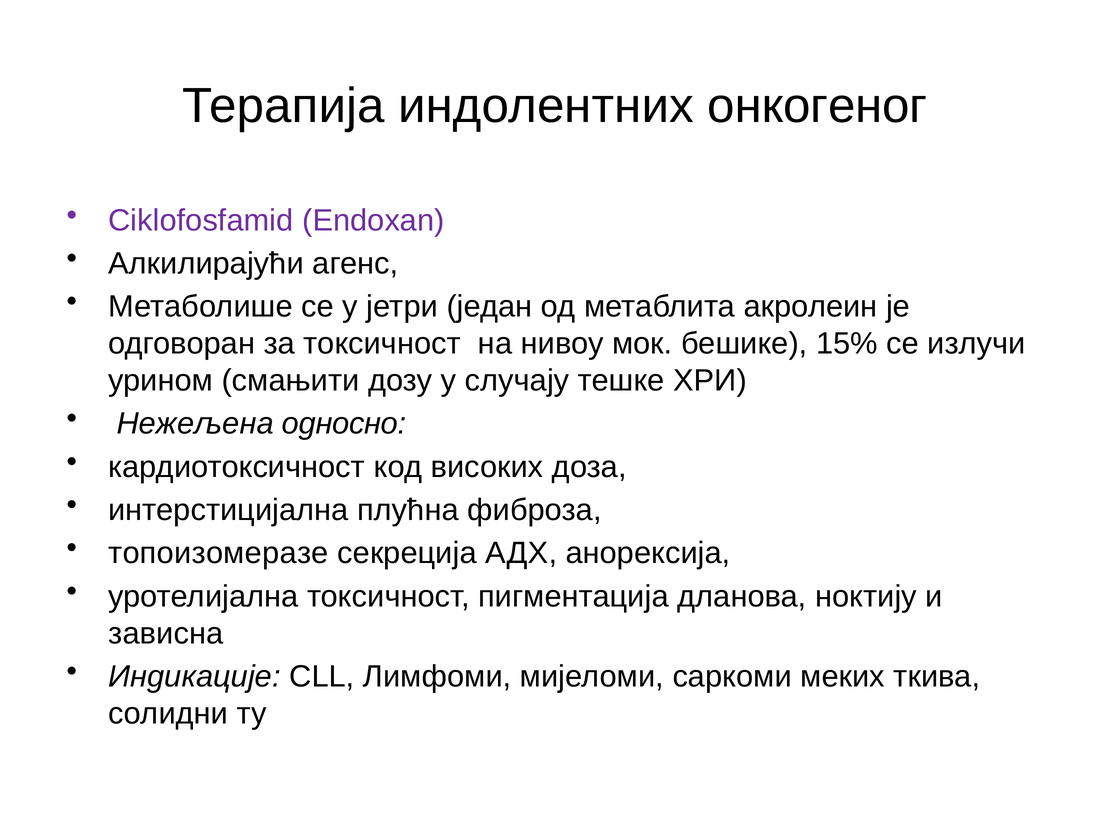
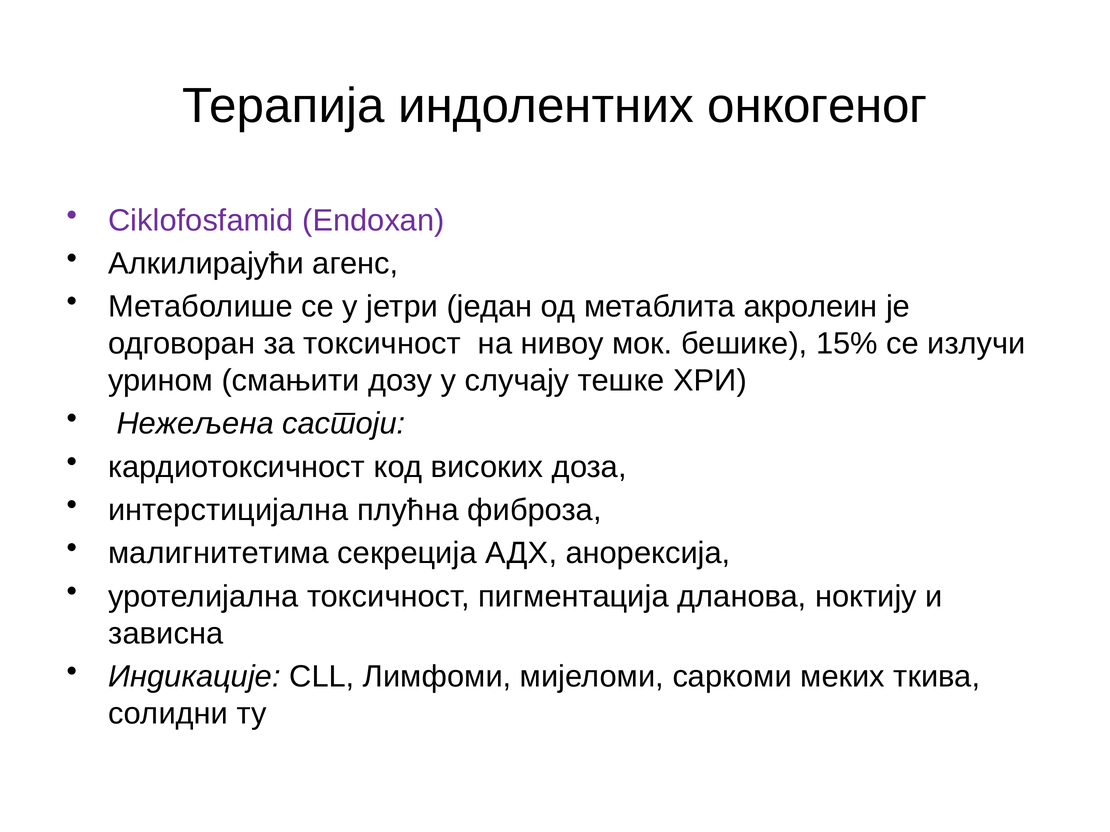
односно: односно -> састоји
топоизомеразе: топоизомеразе -> малигнитетима
